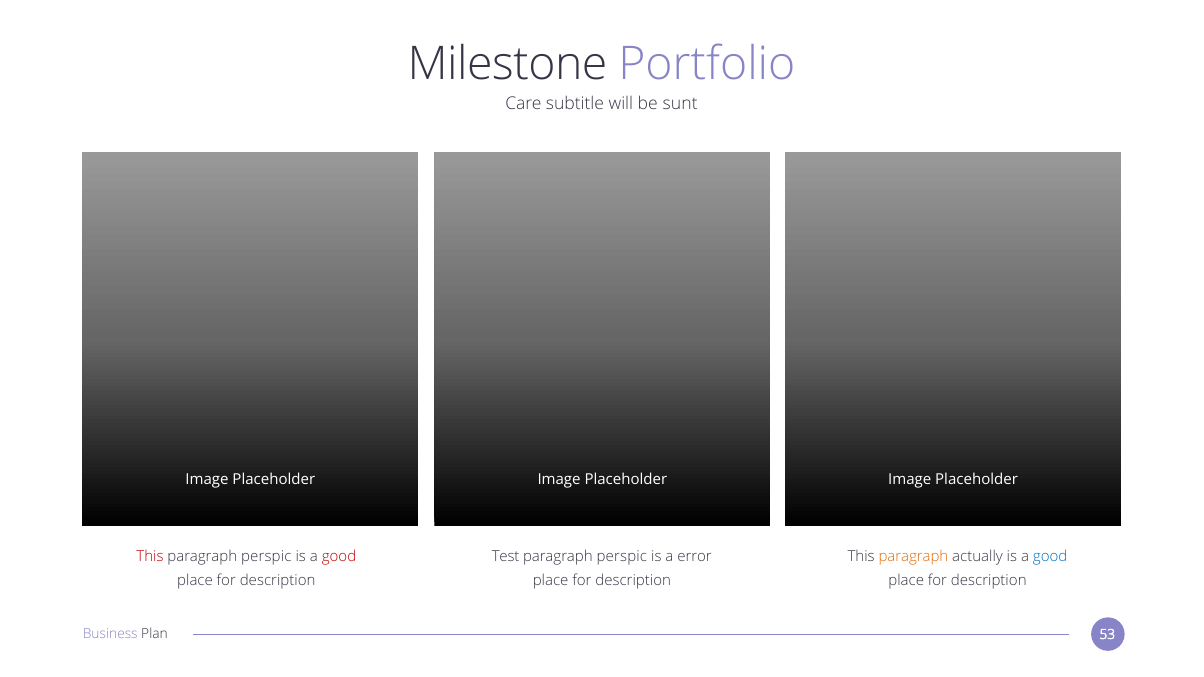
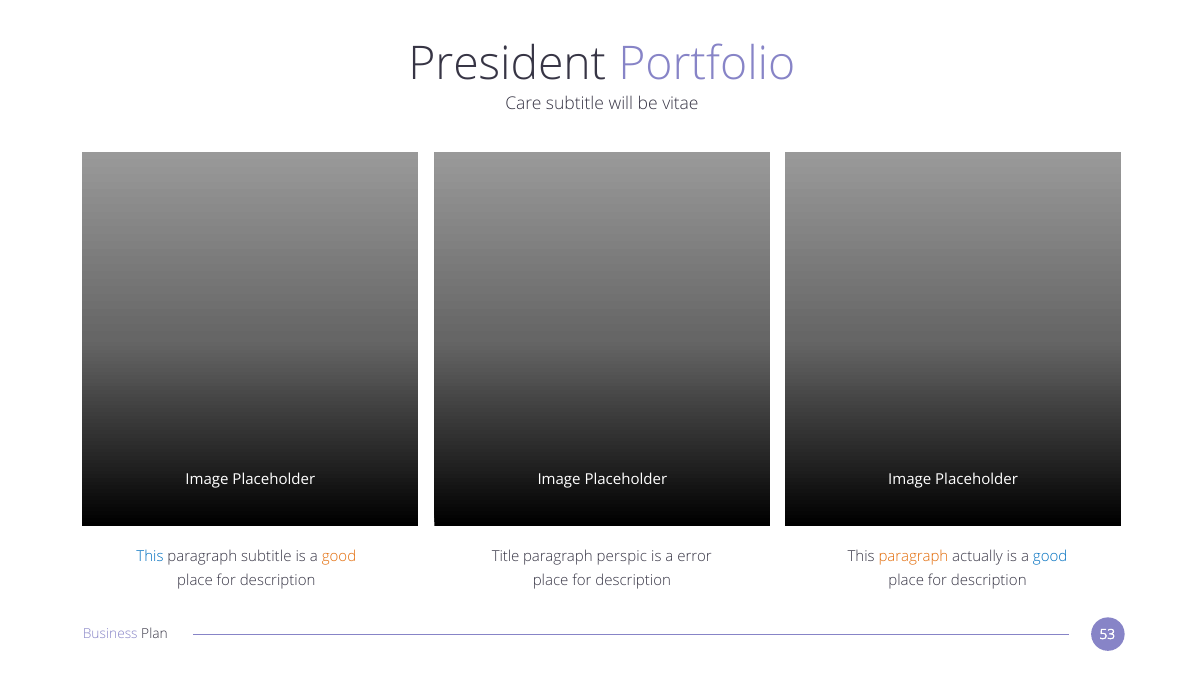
Milestone: Milestone -> President
sunt: sunt -> vitae
This at (150, 557) colour: red -> blue
perspic at (266, 557): perspic -> subtitle
good at (339, 557) colour: red -> orange
Test: Test -> Title
